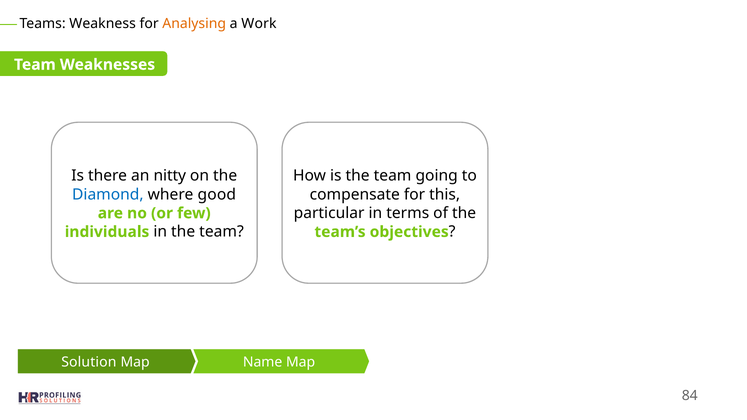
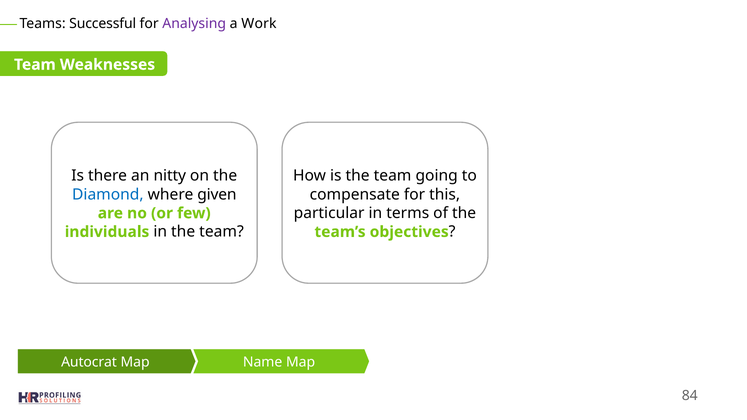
Weakness: Weakness -> Successful
Analysing colour: orange -> purple
good: good -> given
Solution: Solution -> Autocrat
